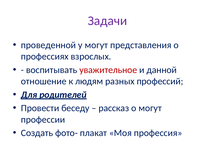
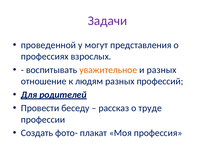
уважительное colour: red -> orange
и данной: данной -> разных
о могут: могут -> труде
